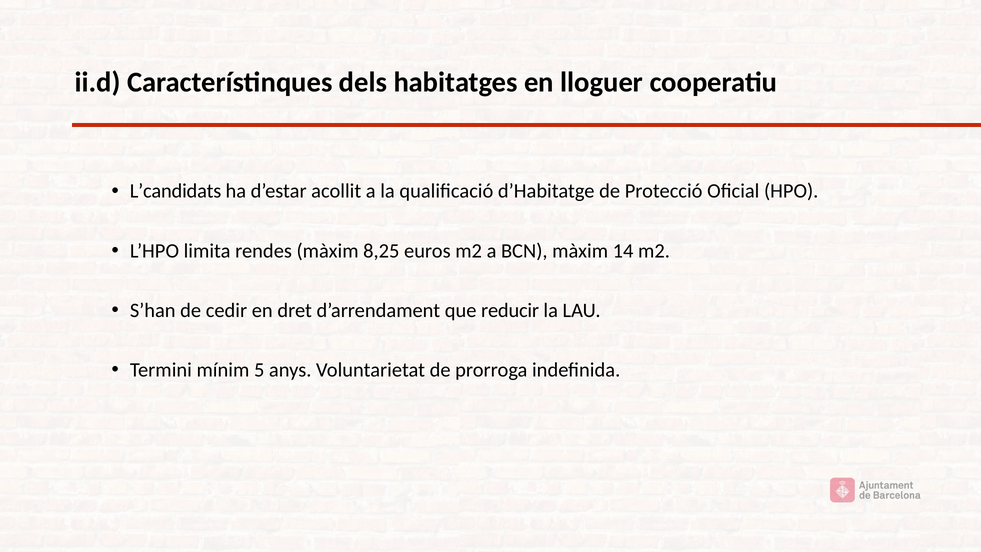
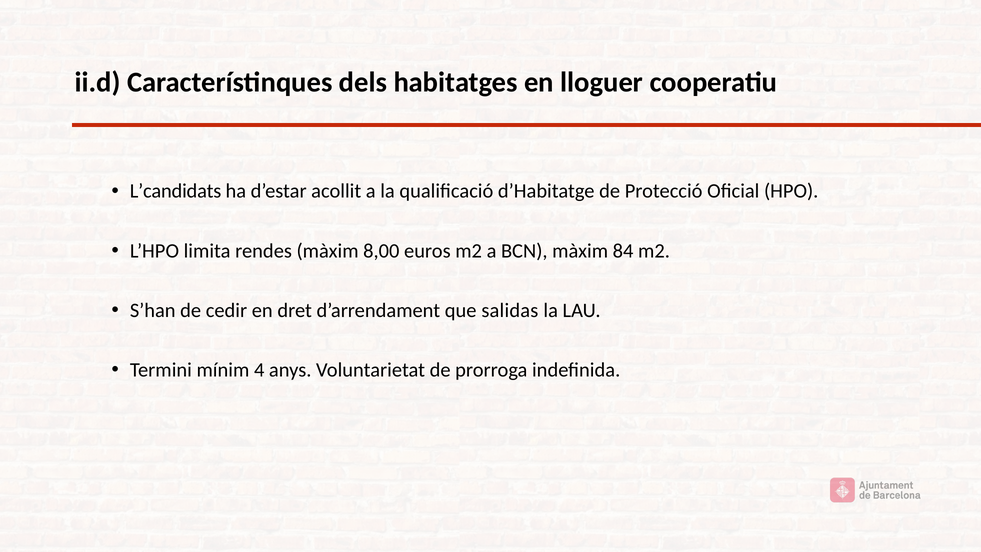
8,25: 8,25 -> 8,00
14: 14 -> 84
reducir: reducir -> salidas
5: 5 -> 4
